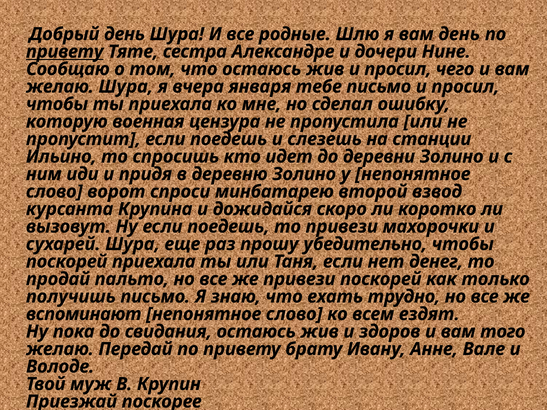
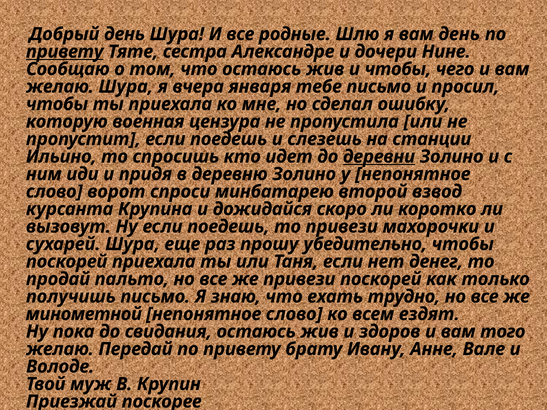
жив и просил: просил -> чтобы
деревни underline: none -> present
вспоминают: вспоминают -> минометной
